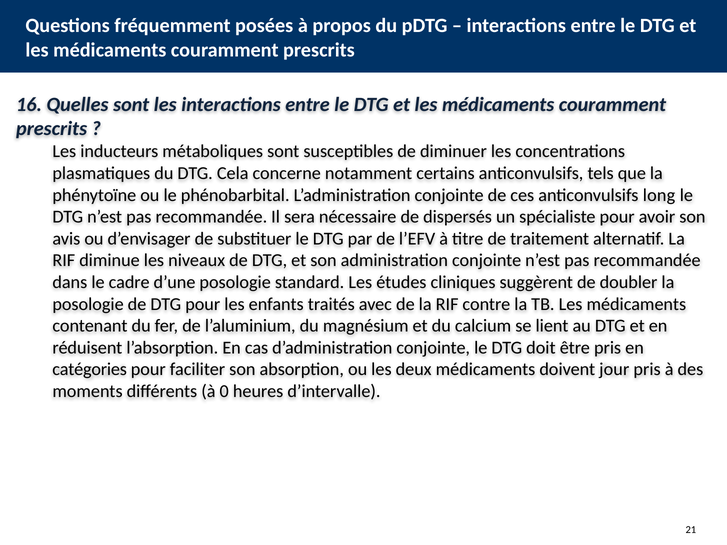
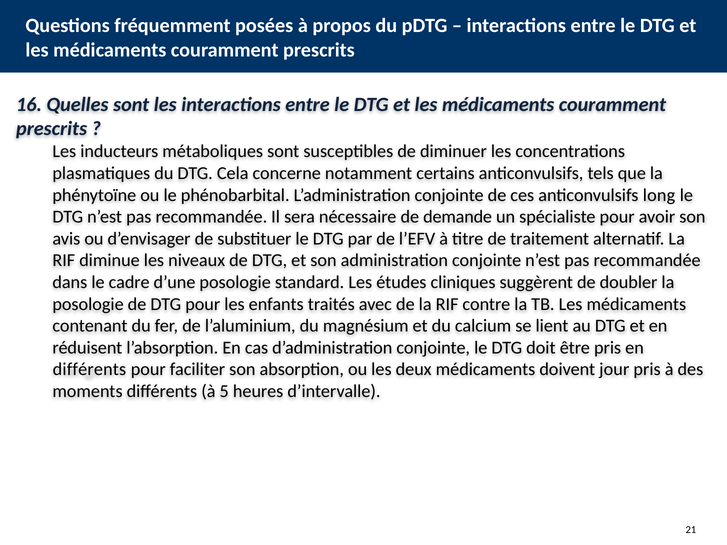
dispersés: dispersés -> demande
catégories at (90, 370): catégories -> différents
0: 0 -> 5
